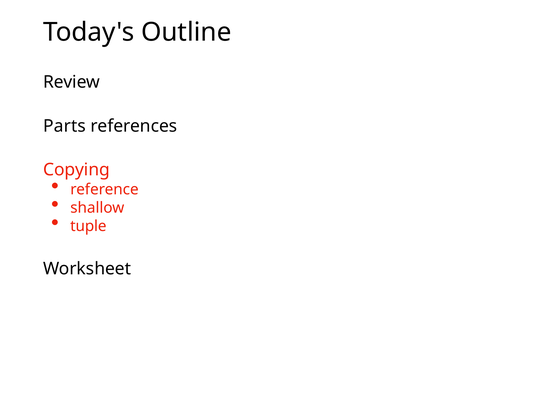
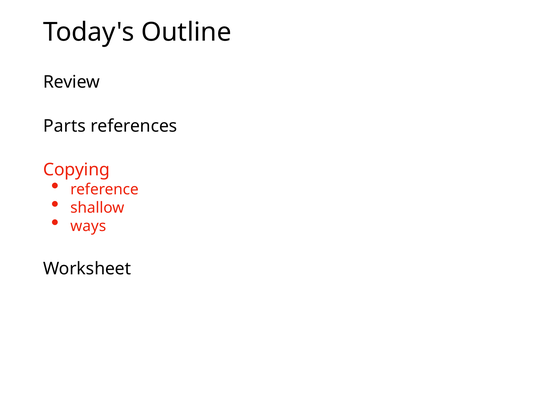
tuple: tuple -> ways
